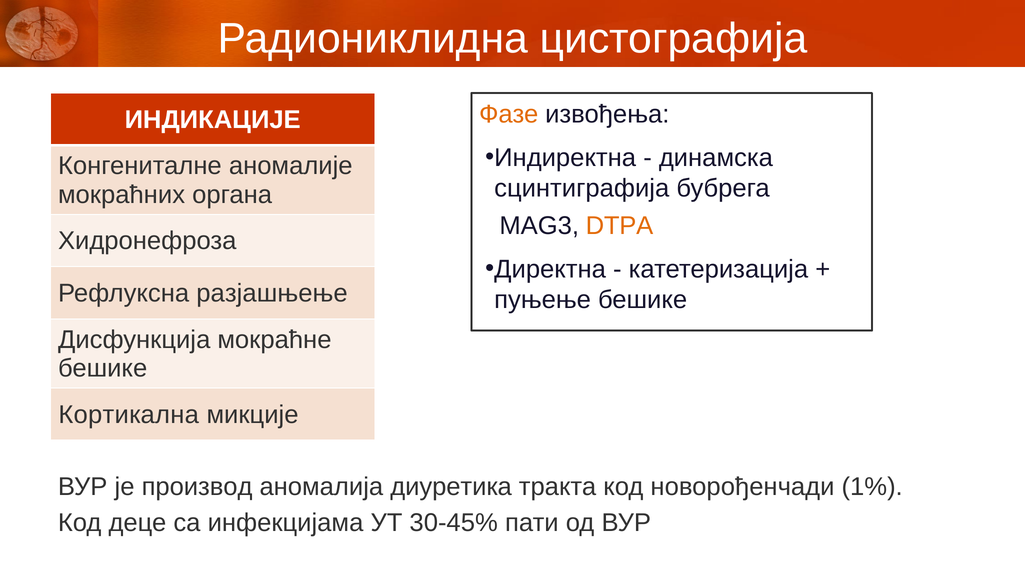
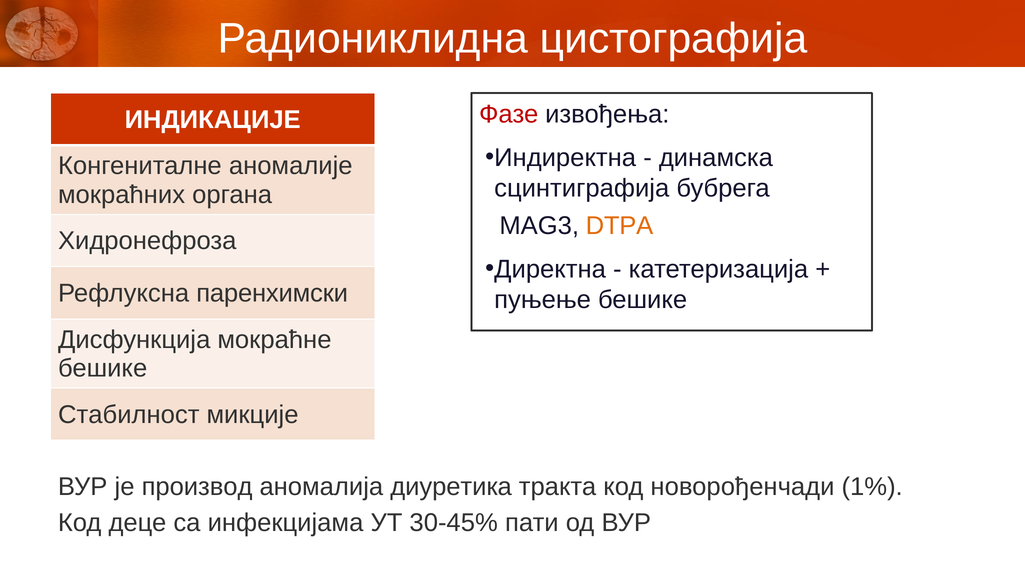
Фазе colour: orange -> red
разјашњење: разјашњење -> паренхимски
Кортикална: Кортикална -> Стабилност
